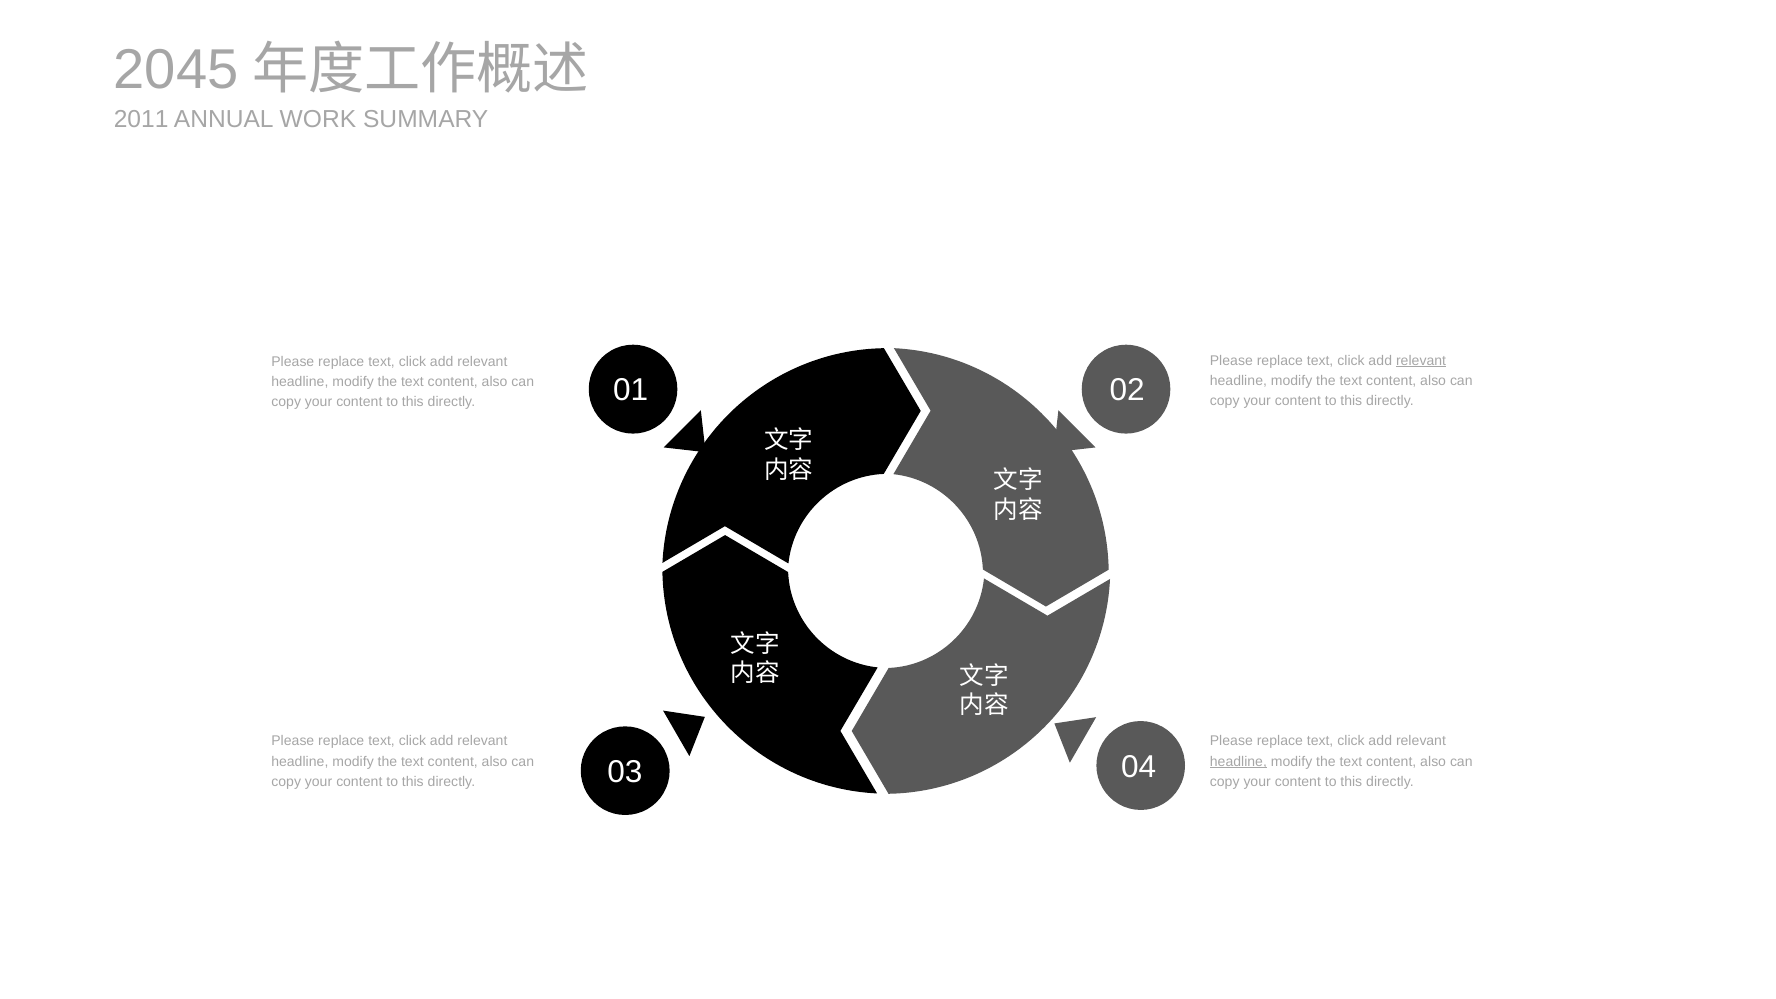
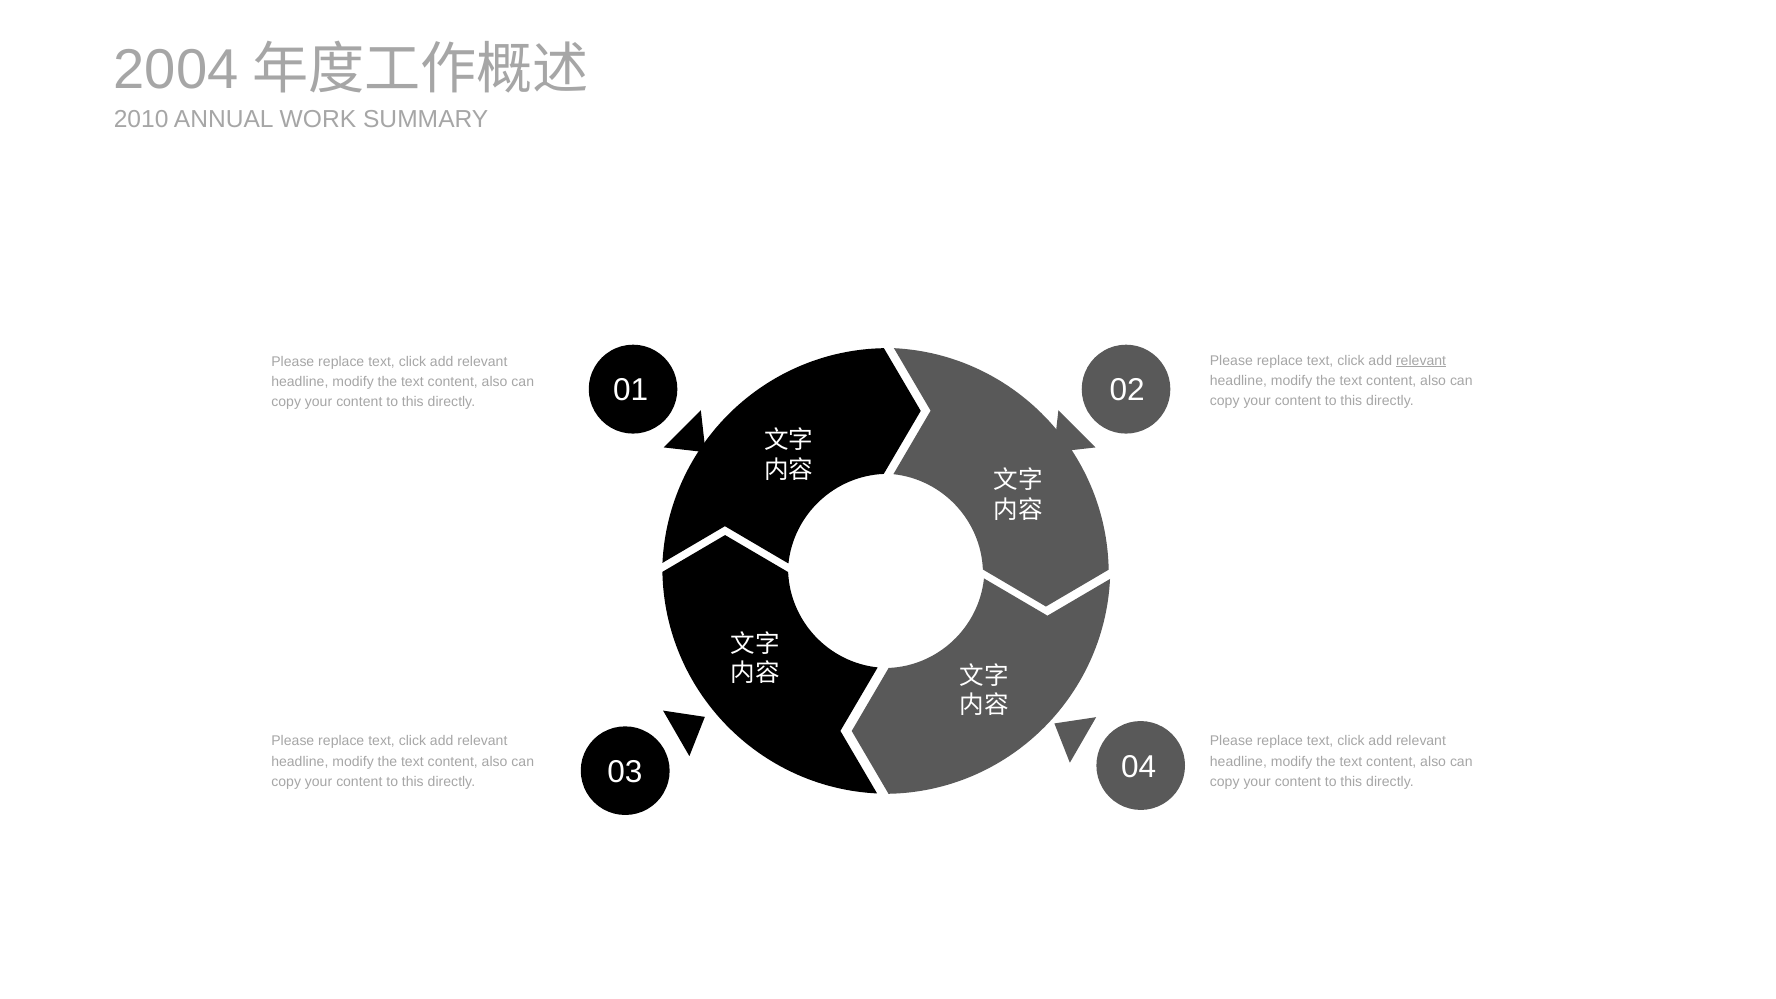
2045: 2045 -> 2004
2011: 2011 -> 2010
headline at (1238, 761) underline: present -> none
